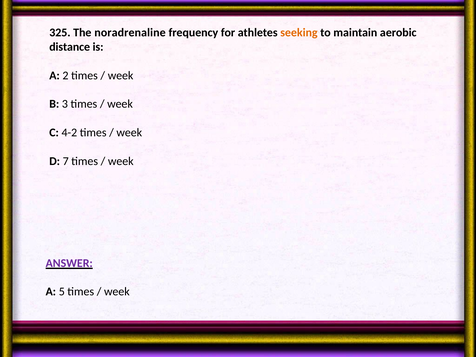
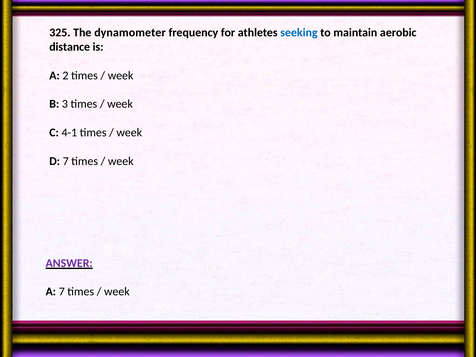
noradrenaline: noradrenaline -> dynamometer
seeking colour: orange -> blue
4-2: 4-2 -> 4-1
A 5: 5 -> 7
